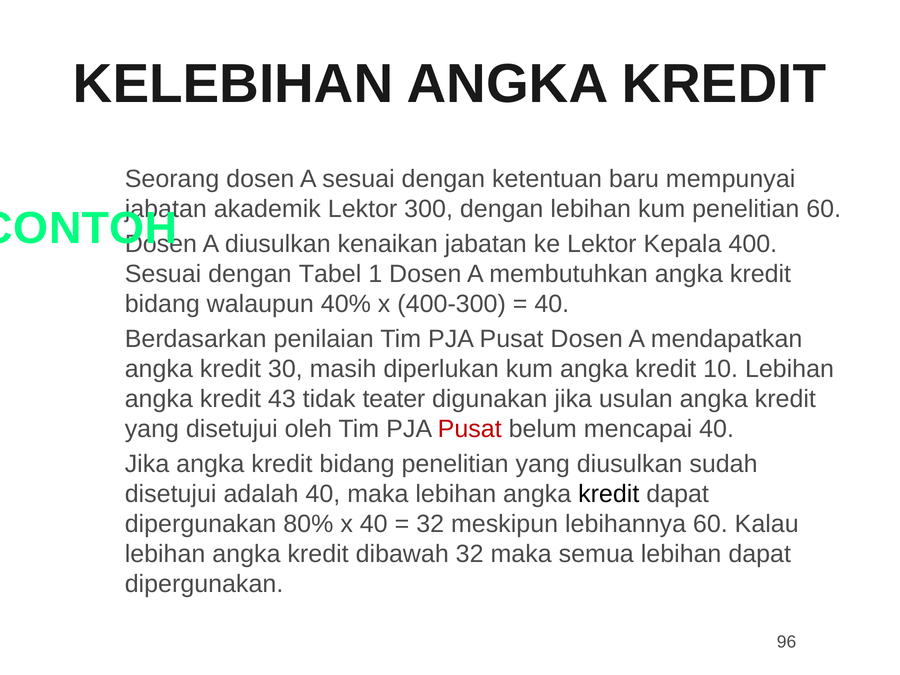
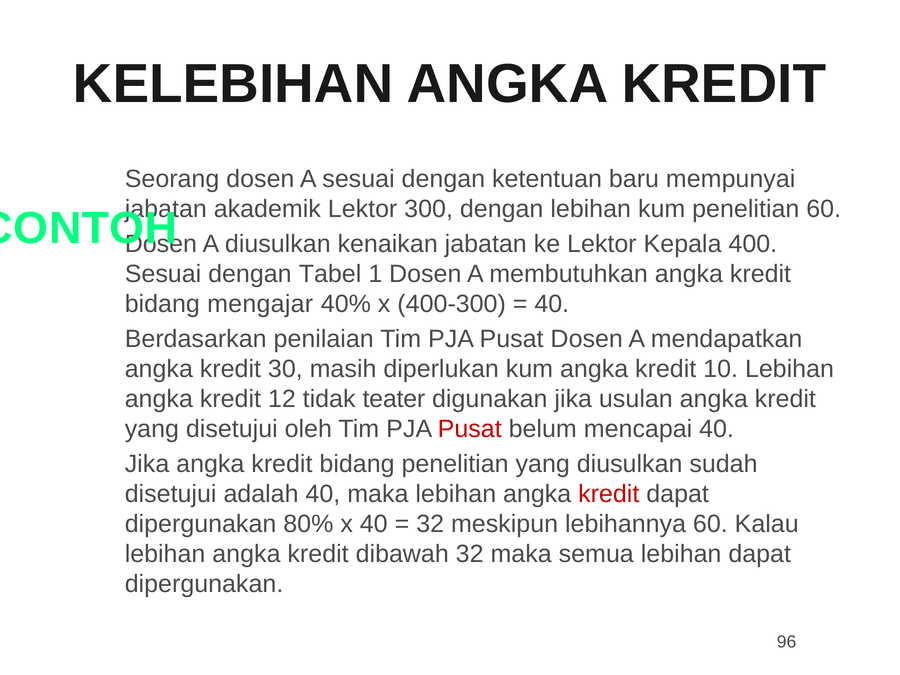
walaupun: walaupun -> mengajar
43: 43 -> 12
kredit at (609, 494) colour: black -> red
